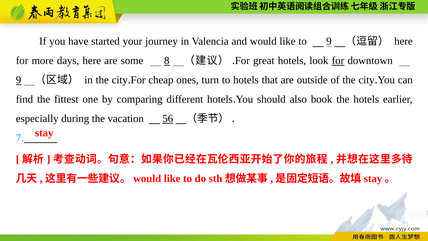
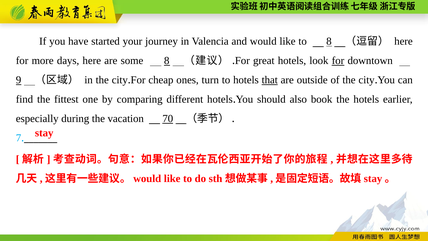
to 9: 9 -> 8
that underline: none -> present
56: 56 -> 70
